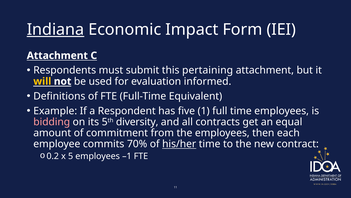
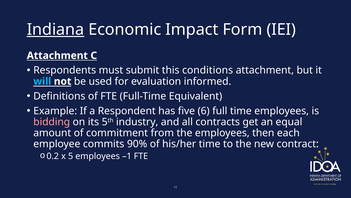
pertaining: pertaining -> conditions
will colour: yellow -> light blue
1: 1 -> 6
diversity: diversity -> industry
70%: 70% -> 90%
his/her underline: present -> none
